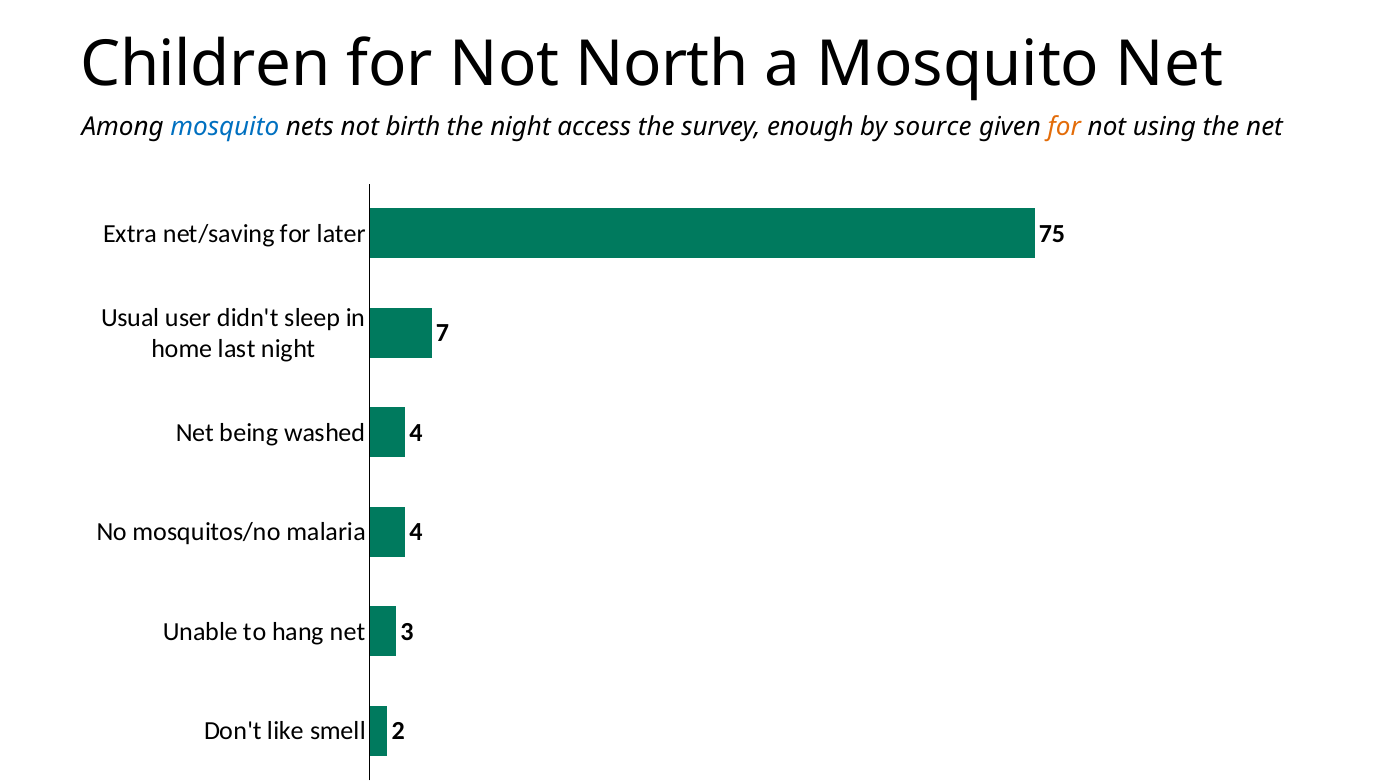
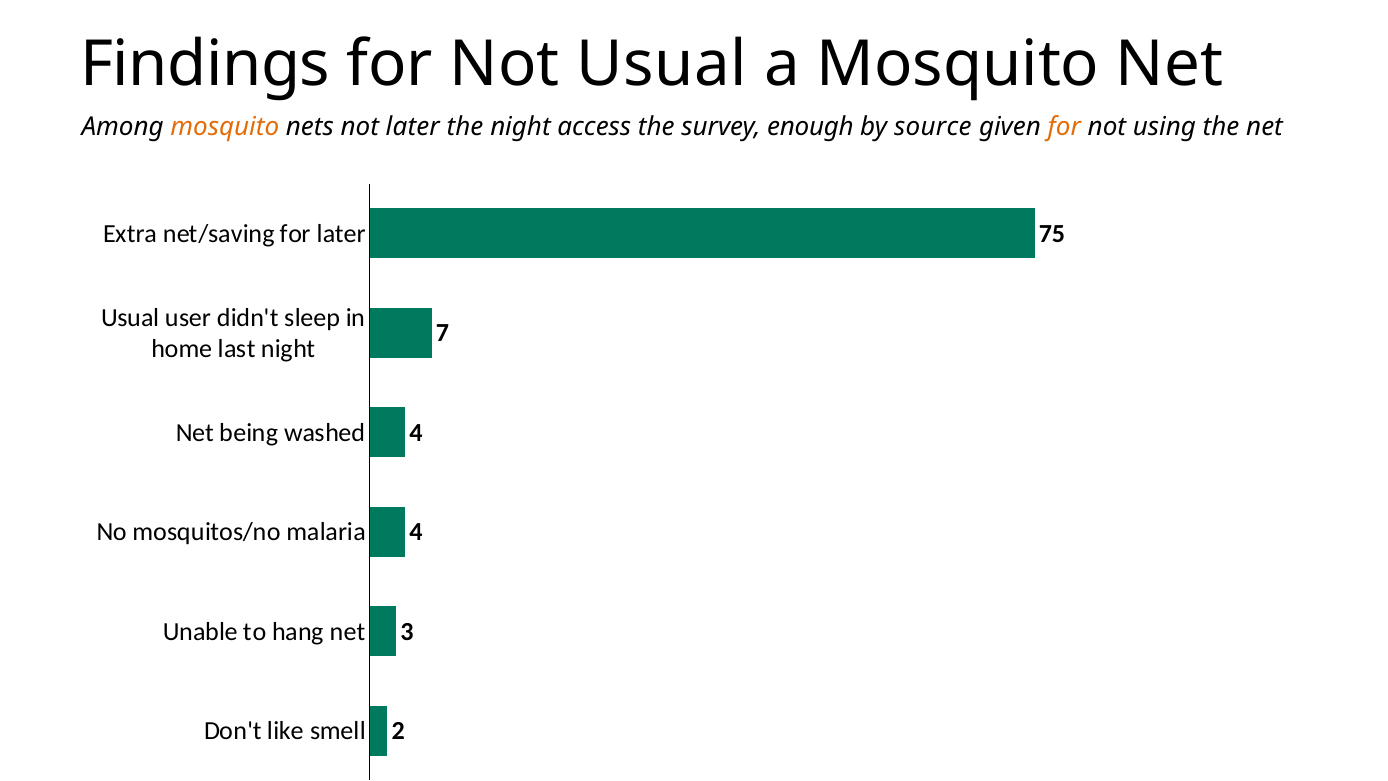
Children: Children -> Findings
Not North: North -> Usual
mosquito at (225, 126) colour: blue -> orange
not birth: birth -> later
